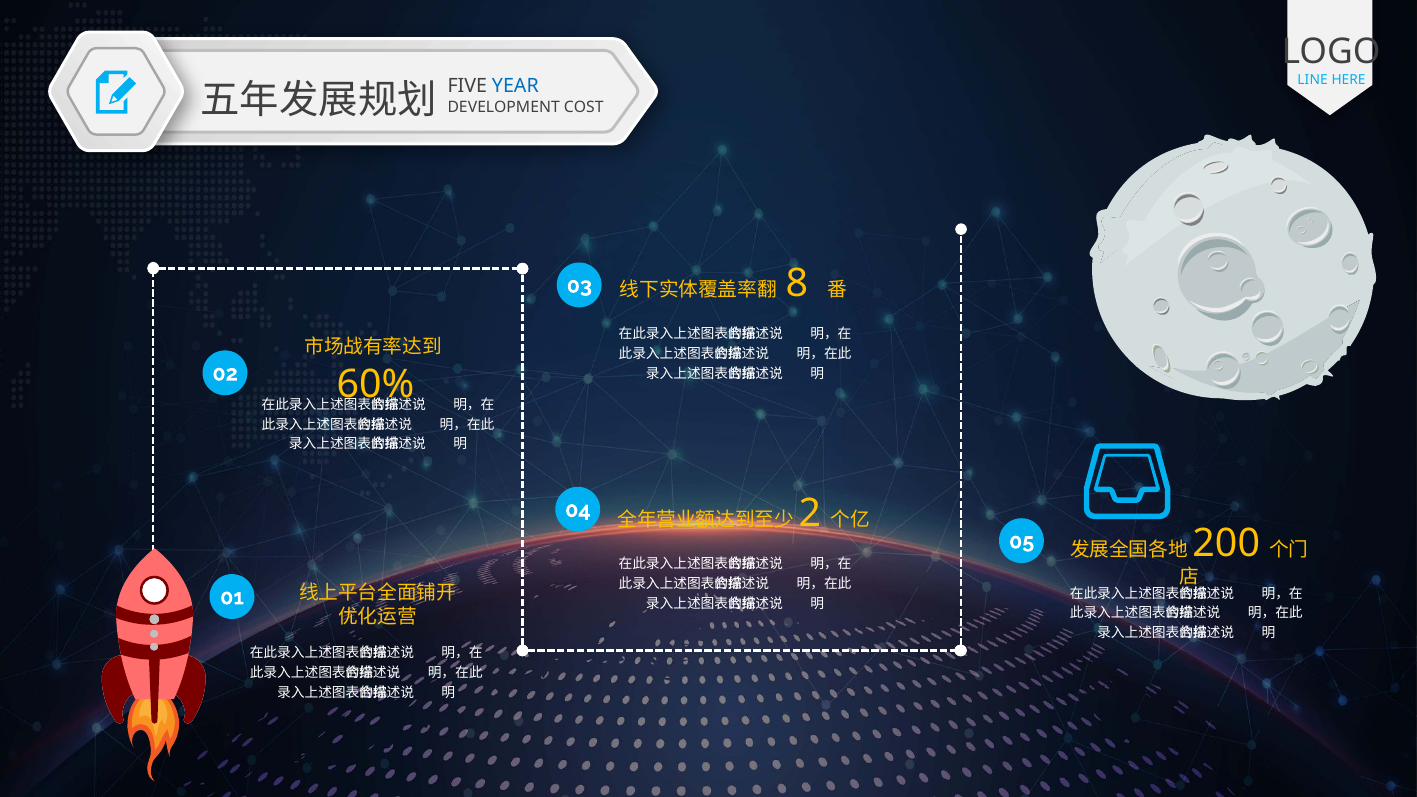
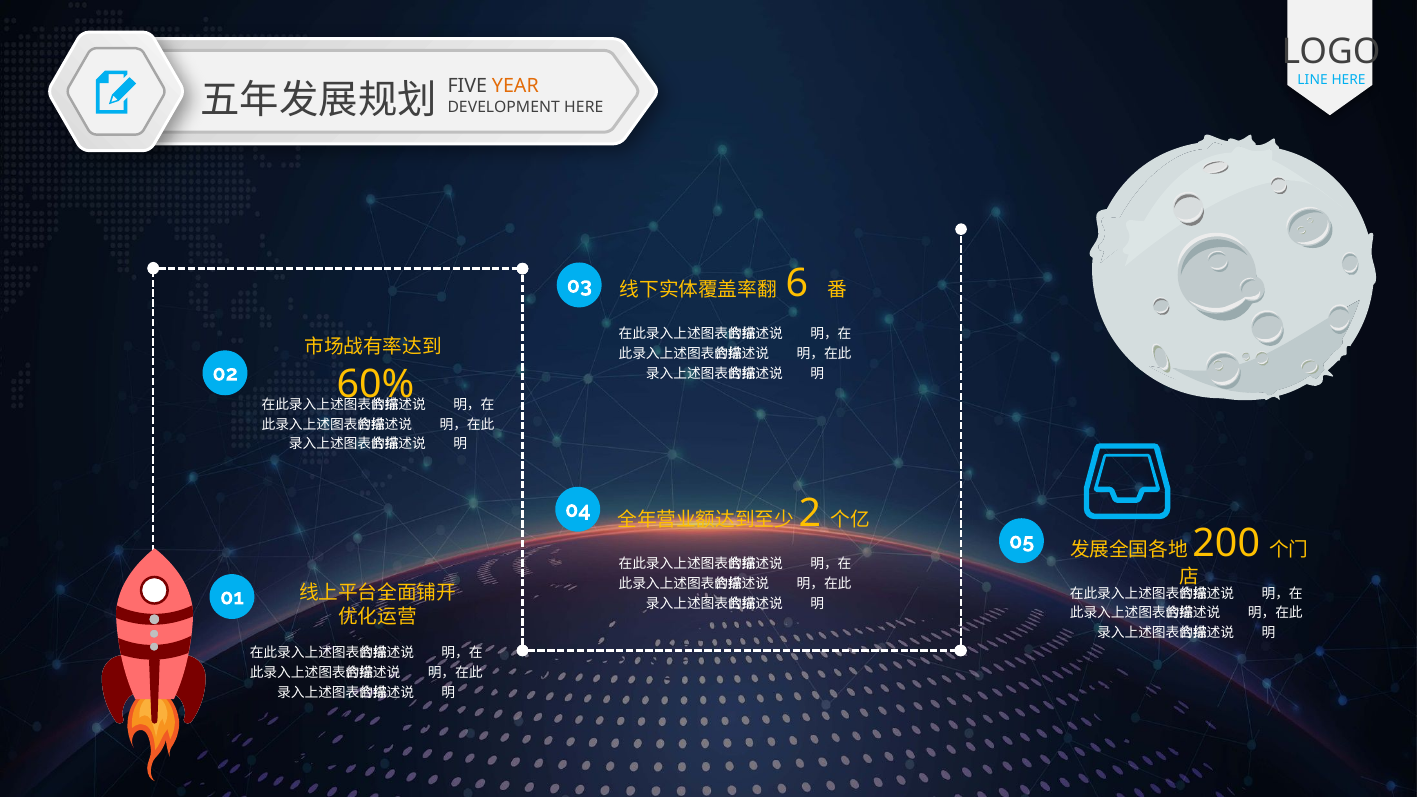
YEAR colour: blue -> orange
DEVELOPMENT COST: COST -> HERE
8: 8 -> 6
